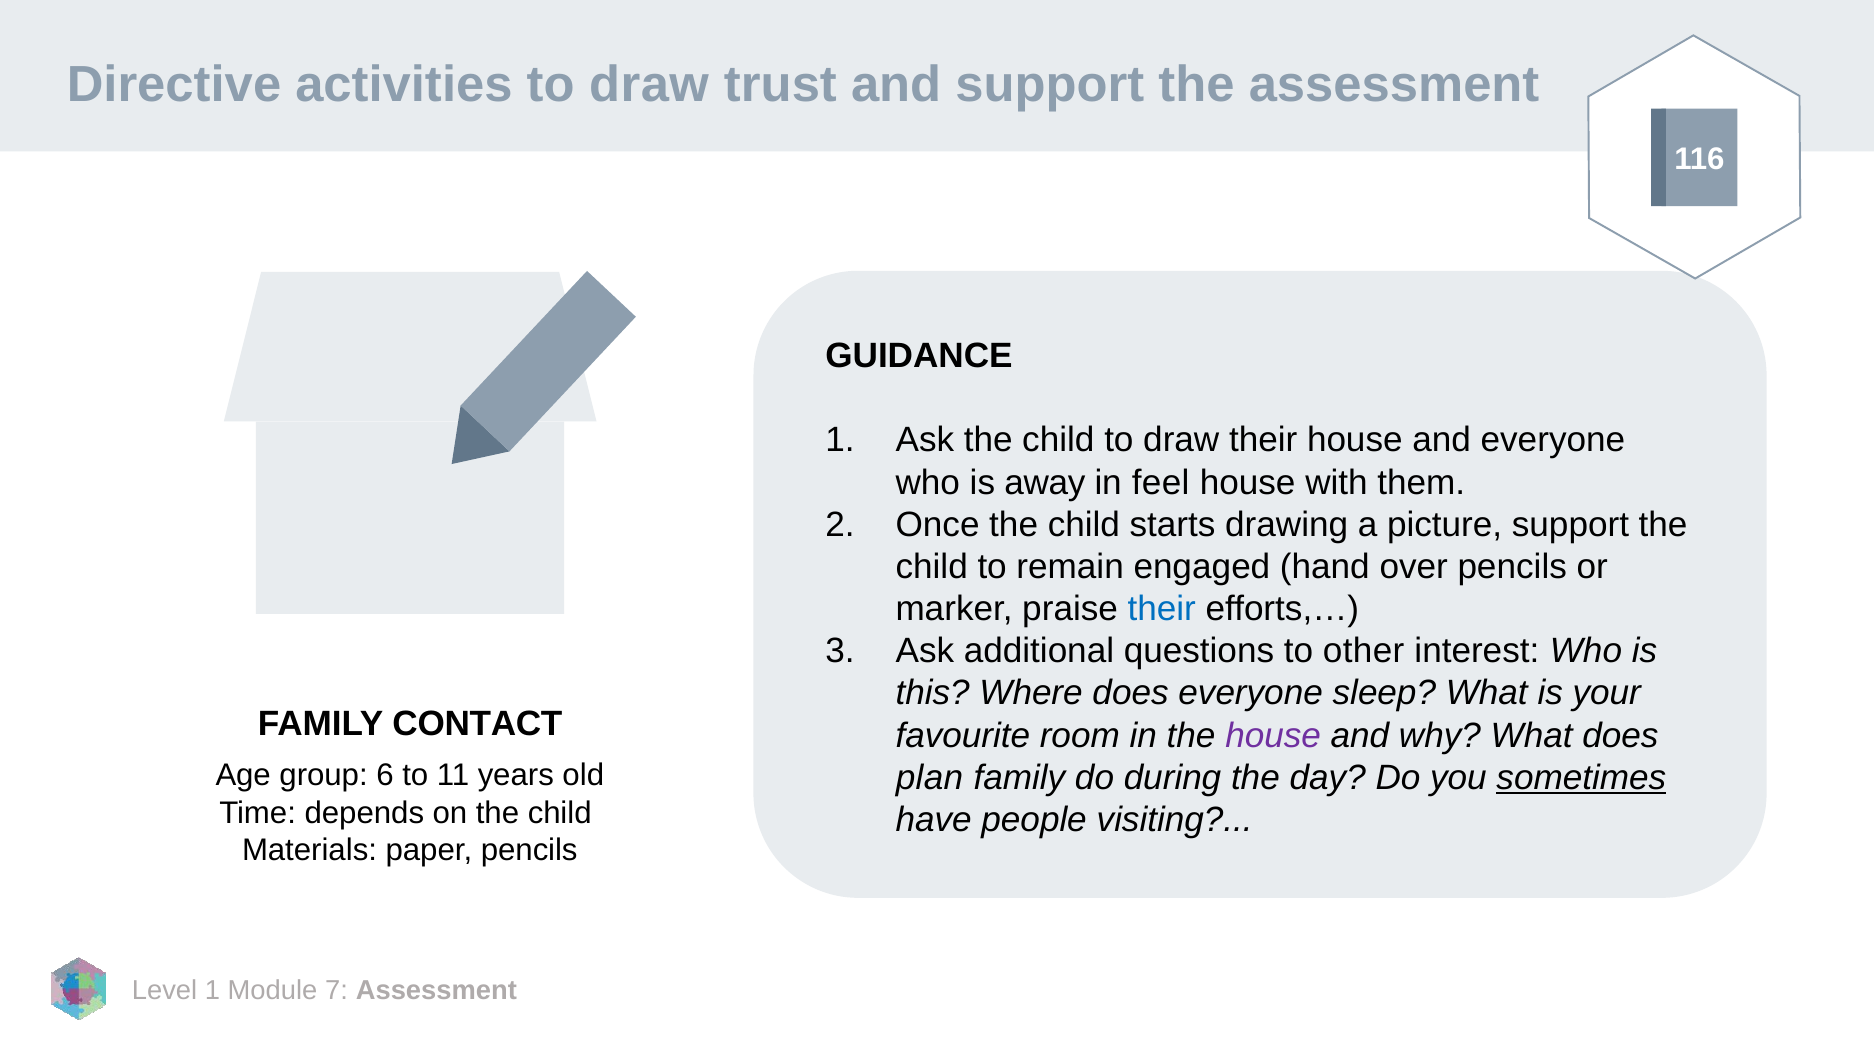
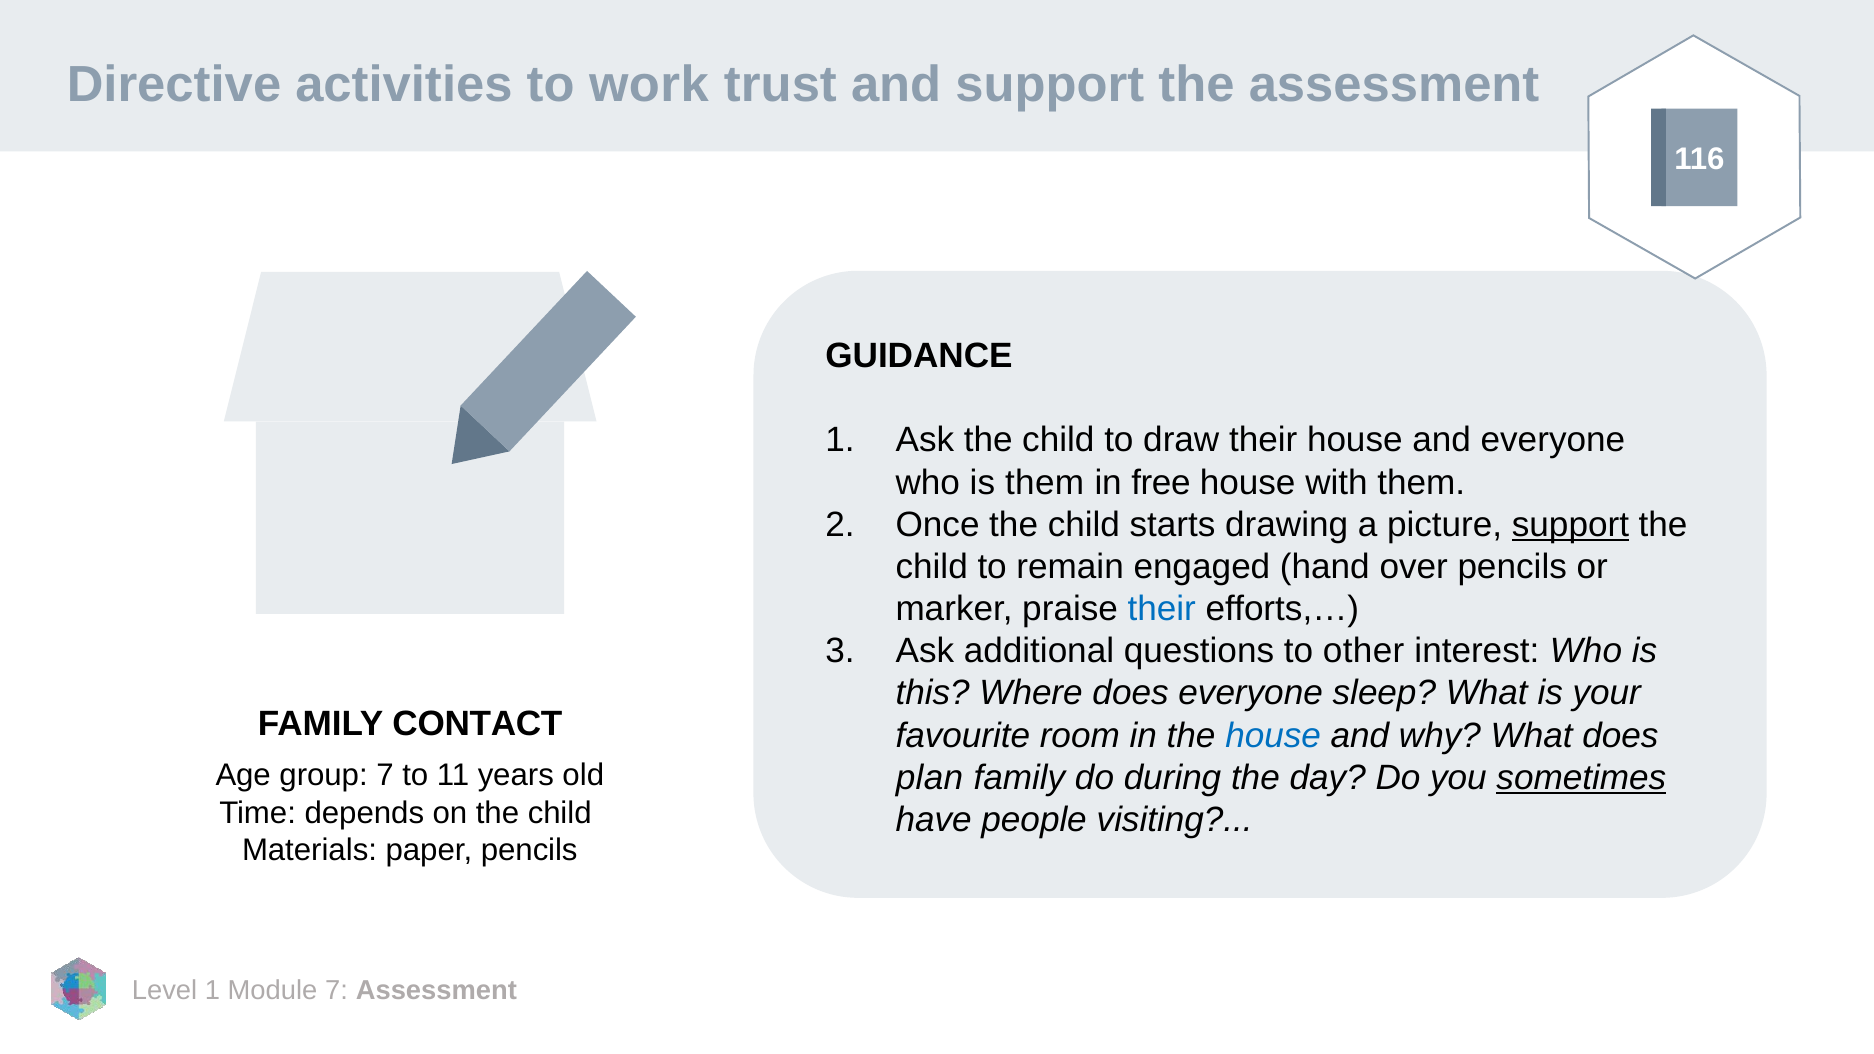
activities to draw: draw -> work
is away: away -> them
feel: feel -> free
support at (1570, 525) underline: none -> present
house at (1273, 736) colour: purple -> blue
group 6: 6 -> 7
